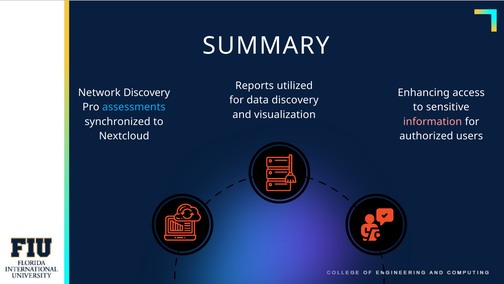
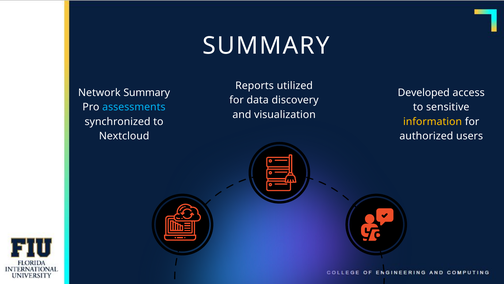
Network Discovery: Discovery -> Summary
Enhancing: Enhancing -> Developed
information colour: pink -> yellow
